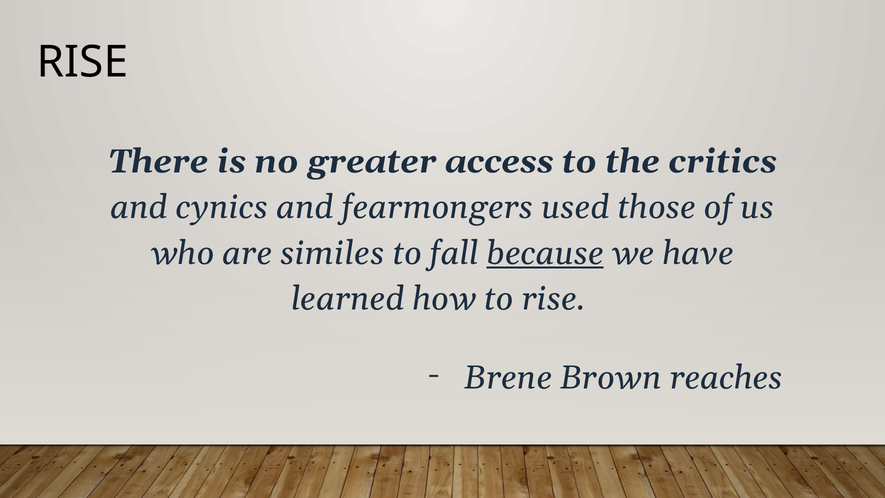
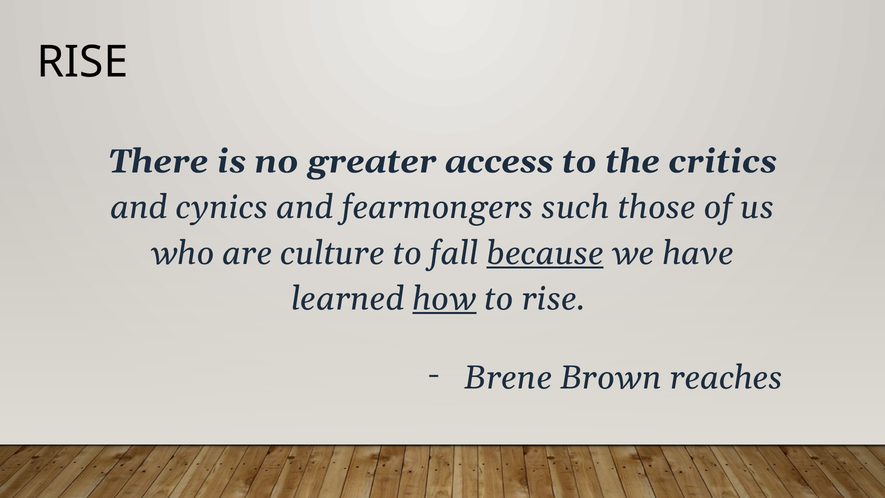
used: used -> such
similes: similes -> culture
how underline: none -> present
